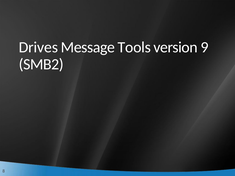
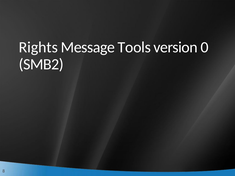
Drives: Drives -> Rights
9: 9 -> 0
